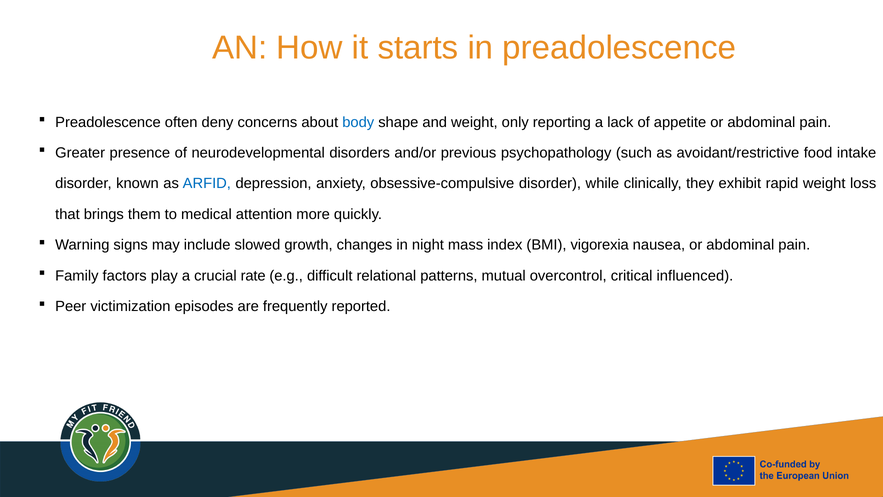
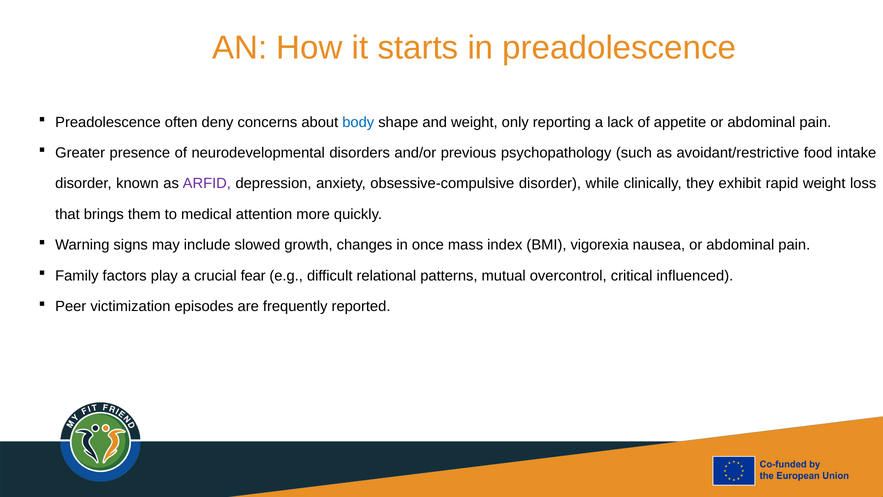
ARFID colour: blue -> purple
night: night -> once
rate: rate -> fear
